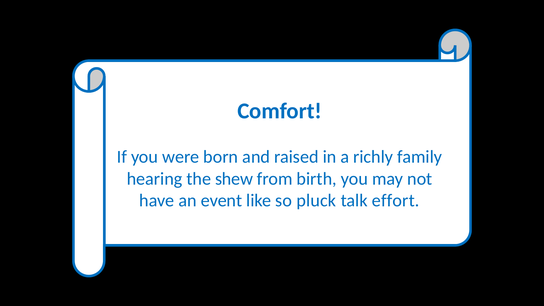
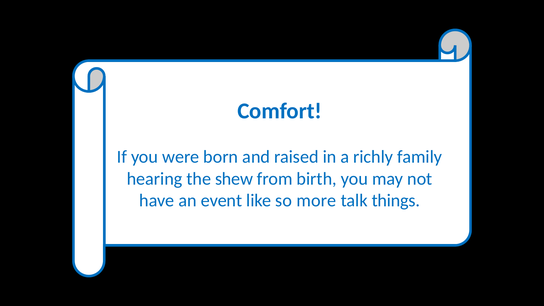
pluck: pluck -> more
effort: effort -> things
